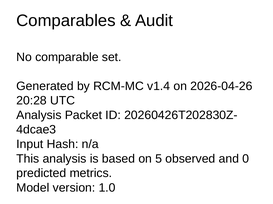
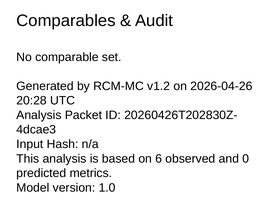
v1.4: v1.4 -> v1.2
5: 5 -> 6
